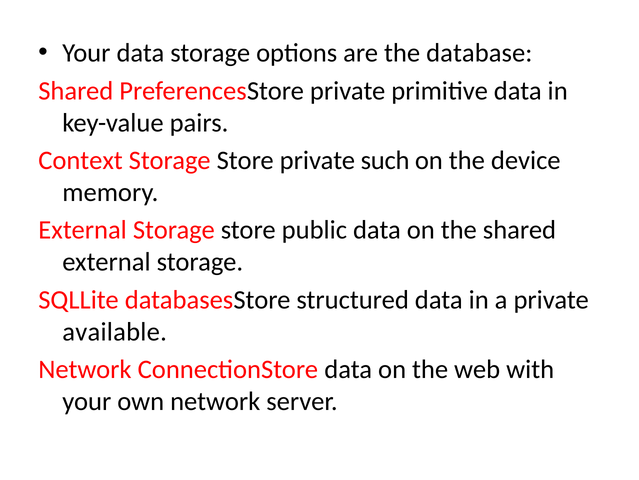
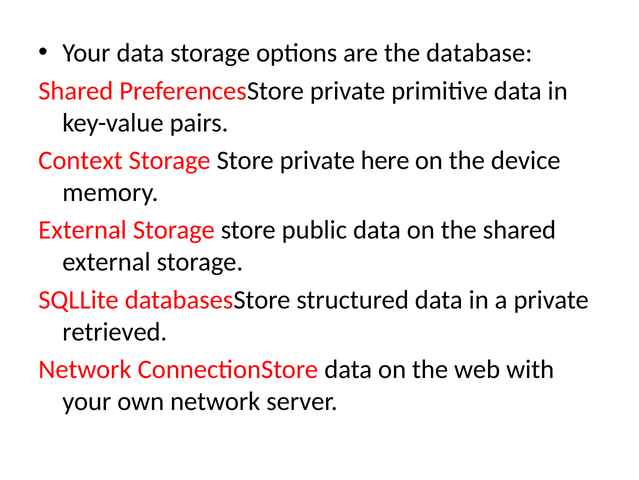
such: such -> here
available: available -> retrieved
